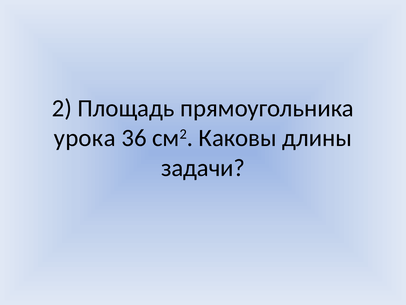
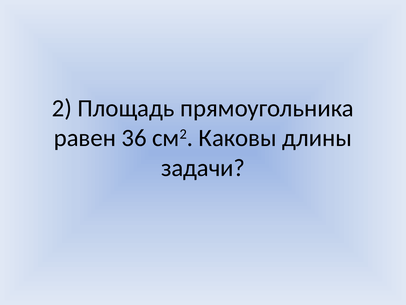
урока: урока -> равен
